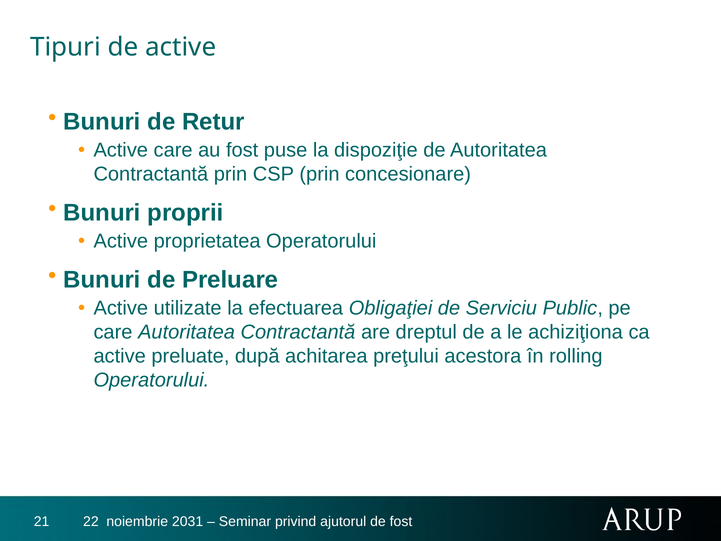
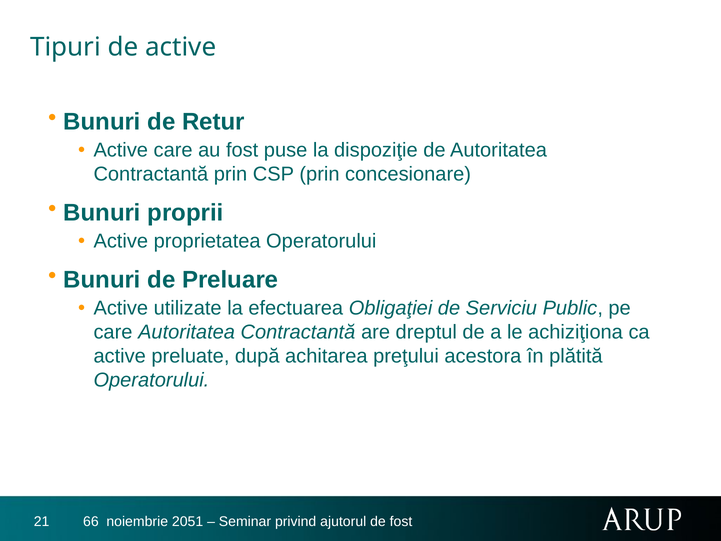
rolling: rolling -> plătită
22: 22 -> 66
2031: 2031 -> 2051
